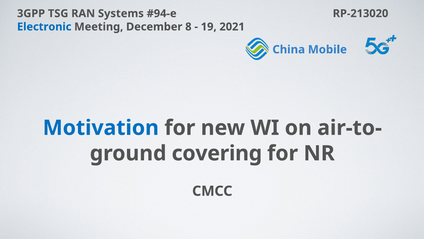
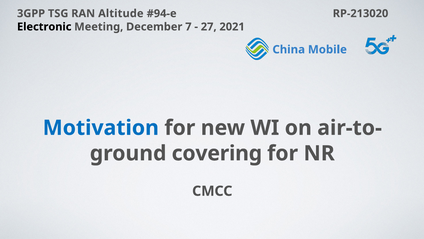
Systems: Systems -> Altitude
Electronic colour: blue -> black
8: 8 -> 7
19: 19 -> 27
